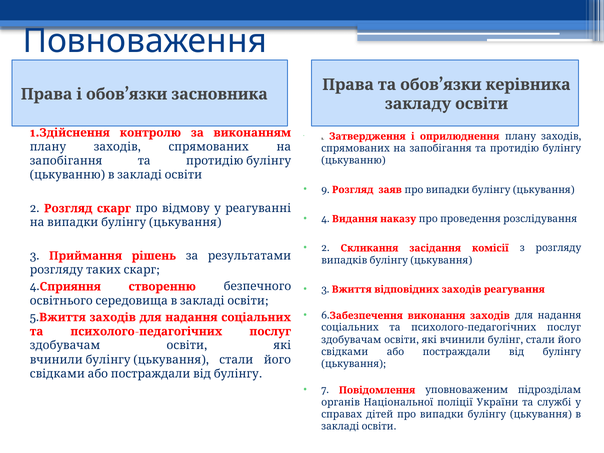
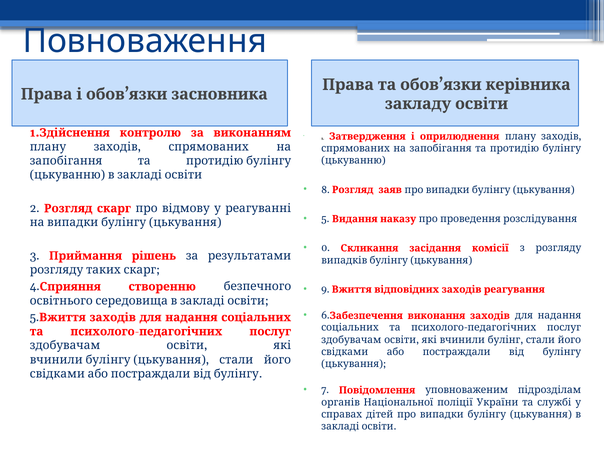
9: 9 -> 8
4 at (325, 219): 4 -> 5
2 at (325, 248): 2 -> 0
3 at (325, 289): 3 -> 9
